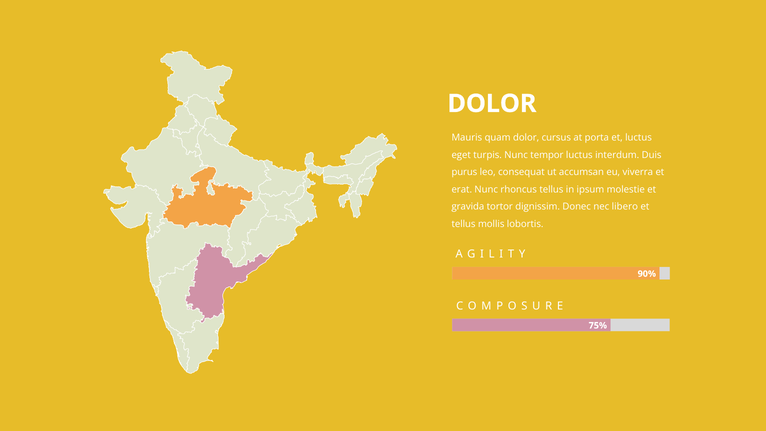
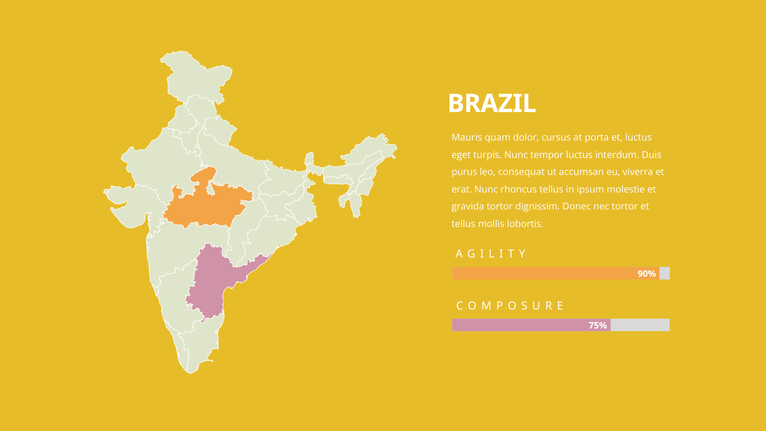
DOLOR at (492, 104): DOLOR -> BRAZIL
nec libero: libero -> tortor
